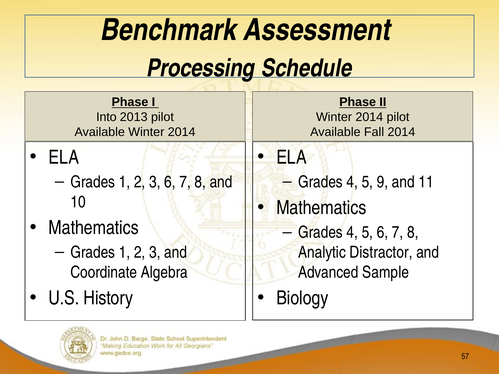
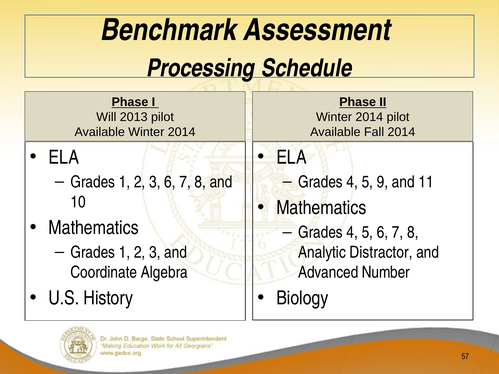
Into: Into -> Will
Sample: Sample -> Number
